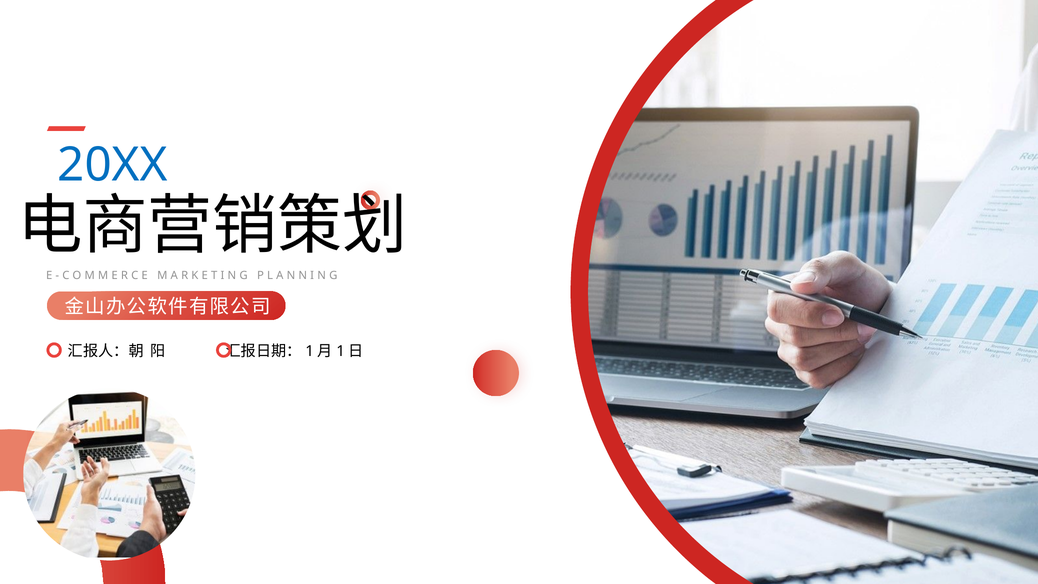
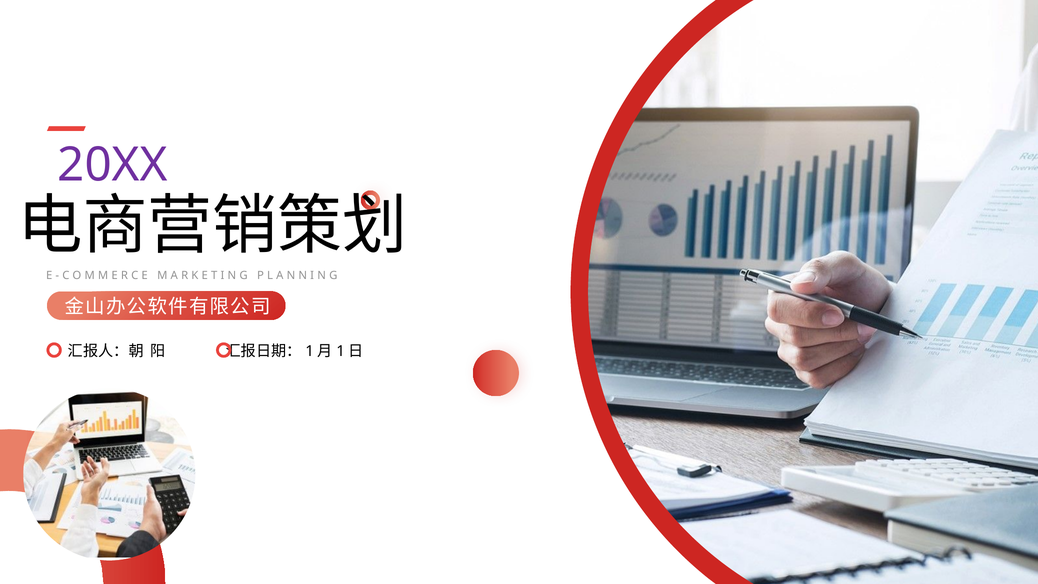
20XX colour: blue -> purple
